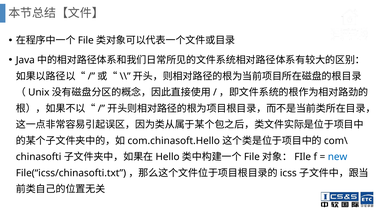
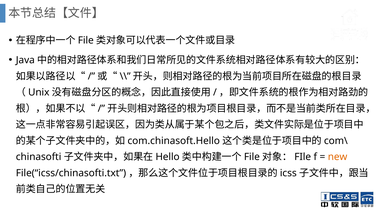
new colour: blue -> orange
